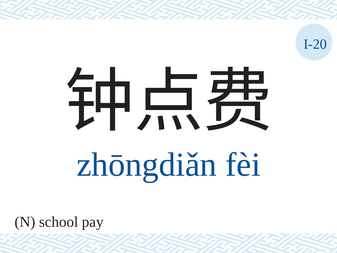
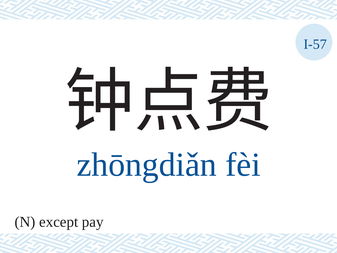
I-20: I-20 -> I-57
school: school -> except
